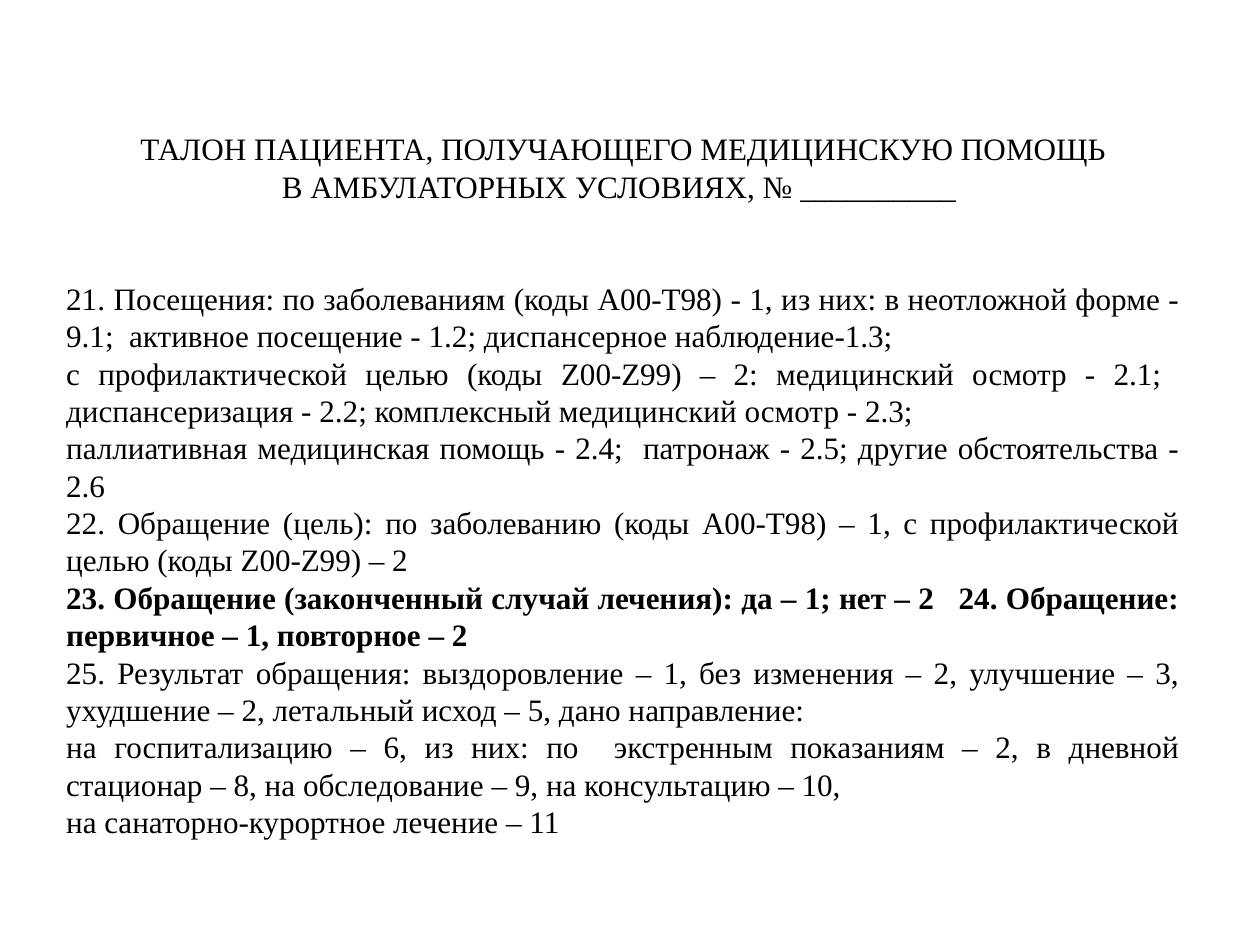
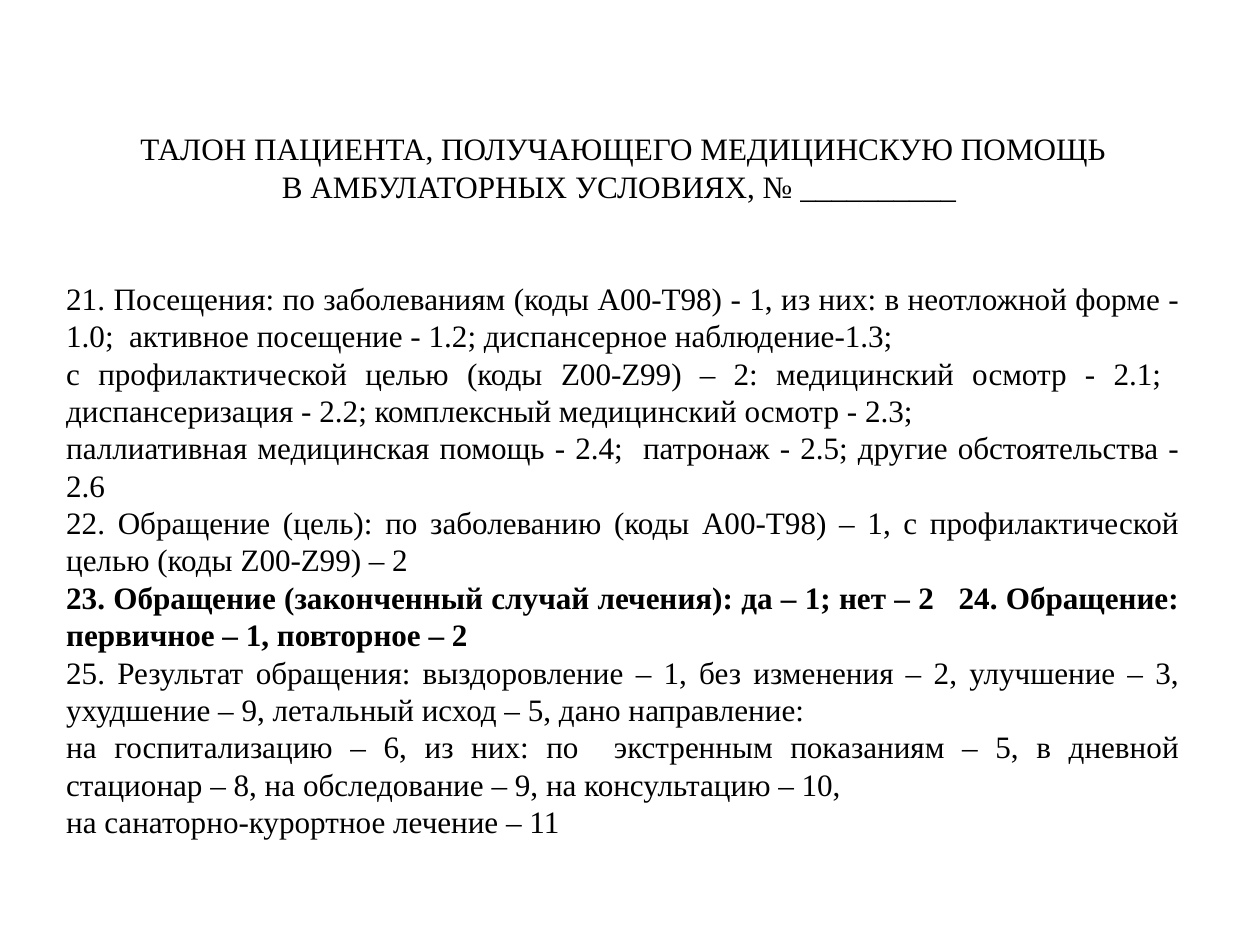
9.1: 9.1 -> 1.0
2 at (253, 711): 2 -> 9
2 at (1007, 749): 2 -> 5
